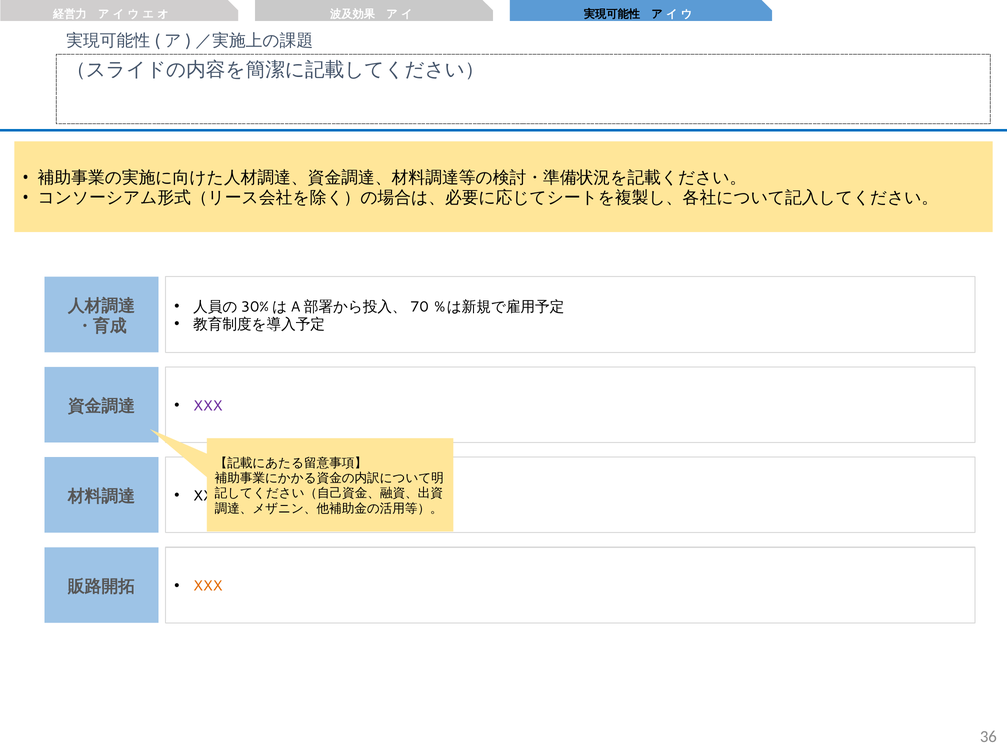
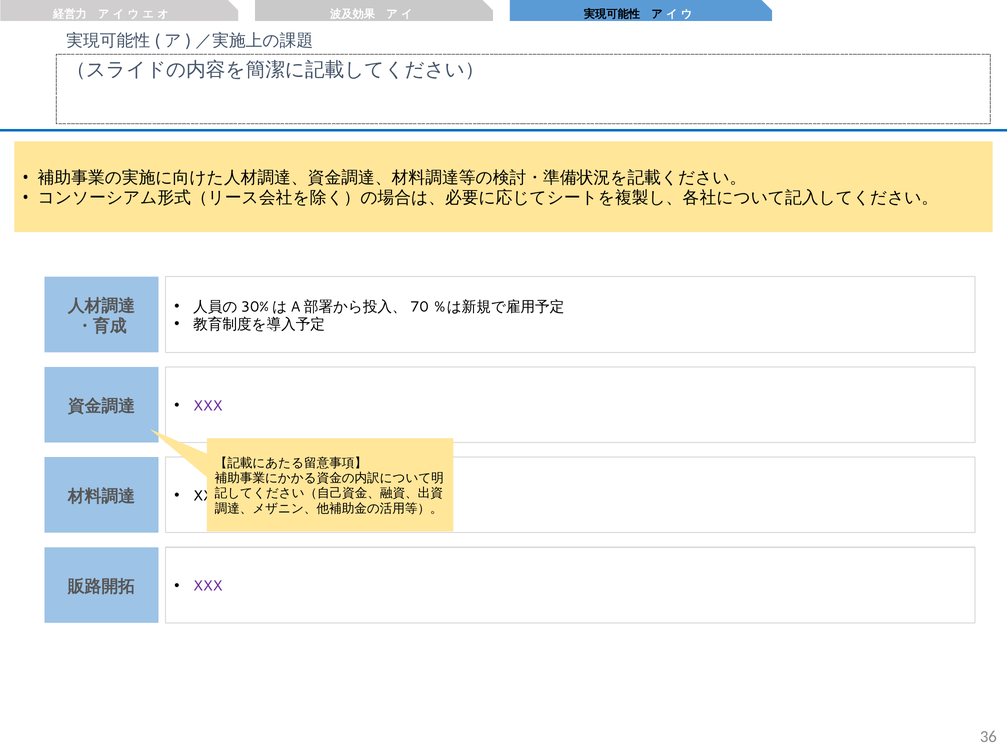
XXX at (208, 585) colour: orange -> purple
